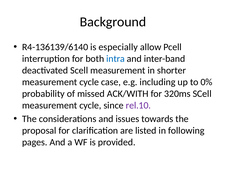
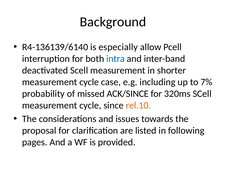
0%: 0% -> 7%
ACK/WITH: ACK/WITH -> ACK/SINCE
rel.10 colour: purple -> orange
